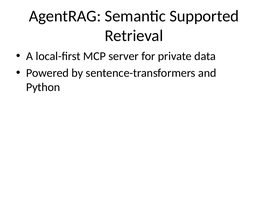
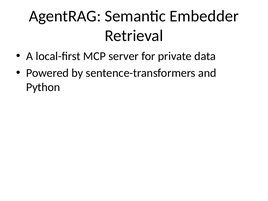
Supported: Supported -> Embedder
